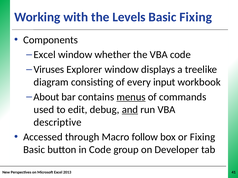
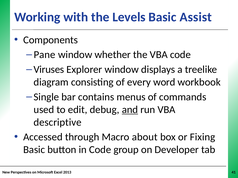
Basic Fixing: Fixing -> Assist
Excel at (45, 55): Excel -> Pane
input: input -> word
About: About -> Single
menus underline: present -> none
follow: follow -> about
